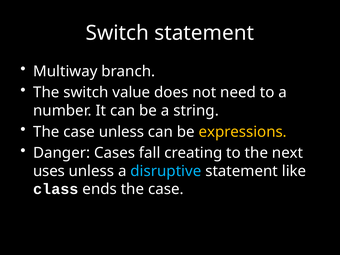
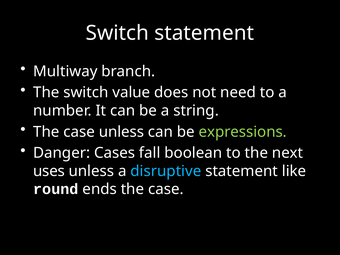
expressions colour: yellow -> light green
creating: creating -> boolean
class: class -> round
